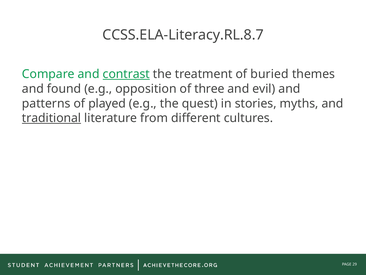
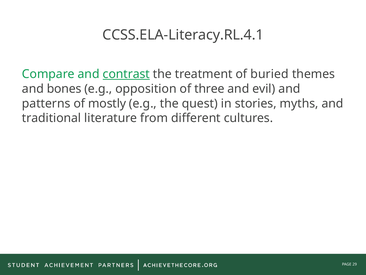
CCSS.ELA-Literacy.RL.8.7: CCSS.ELA-Literacy.RL.8.7 -> CCSS.ELA-Literacy.RL.4.1
found: found -> bones
played: played -> mostly
traditional underline: present -> none
